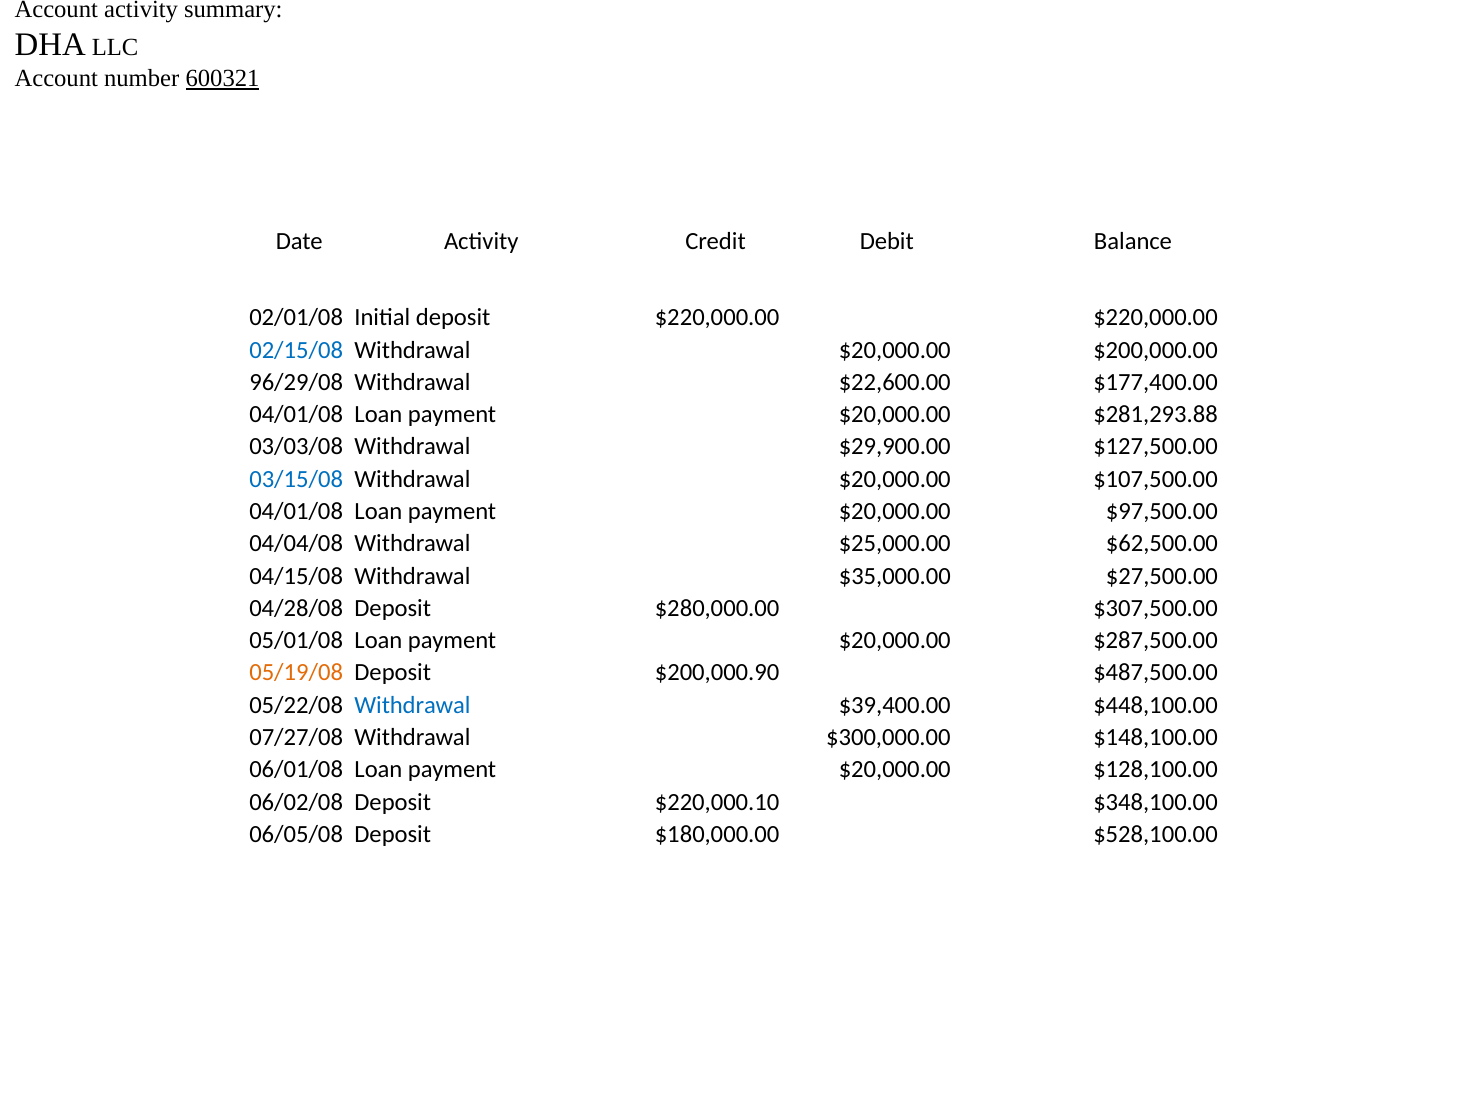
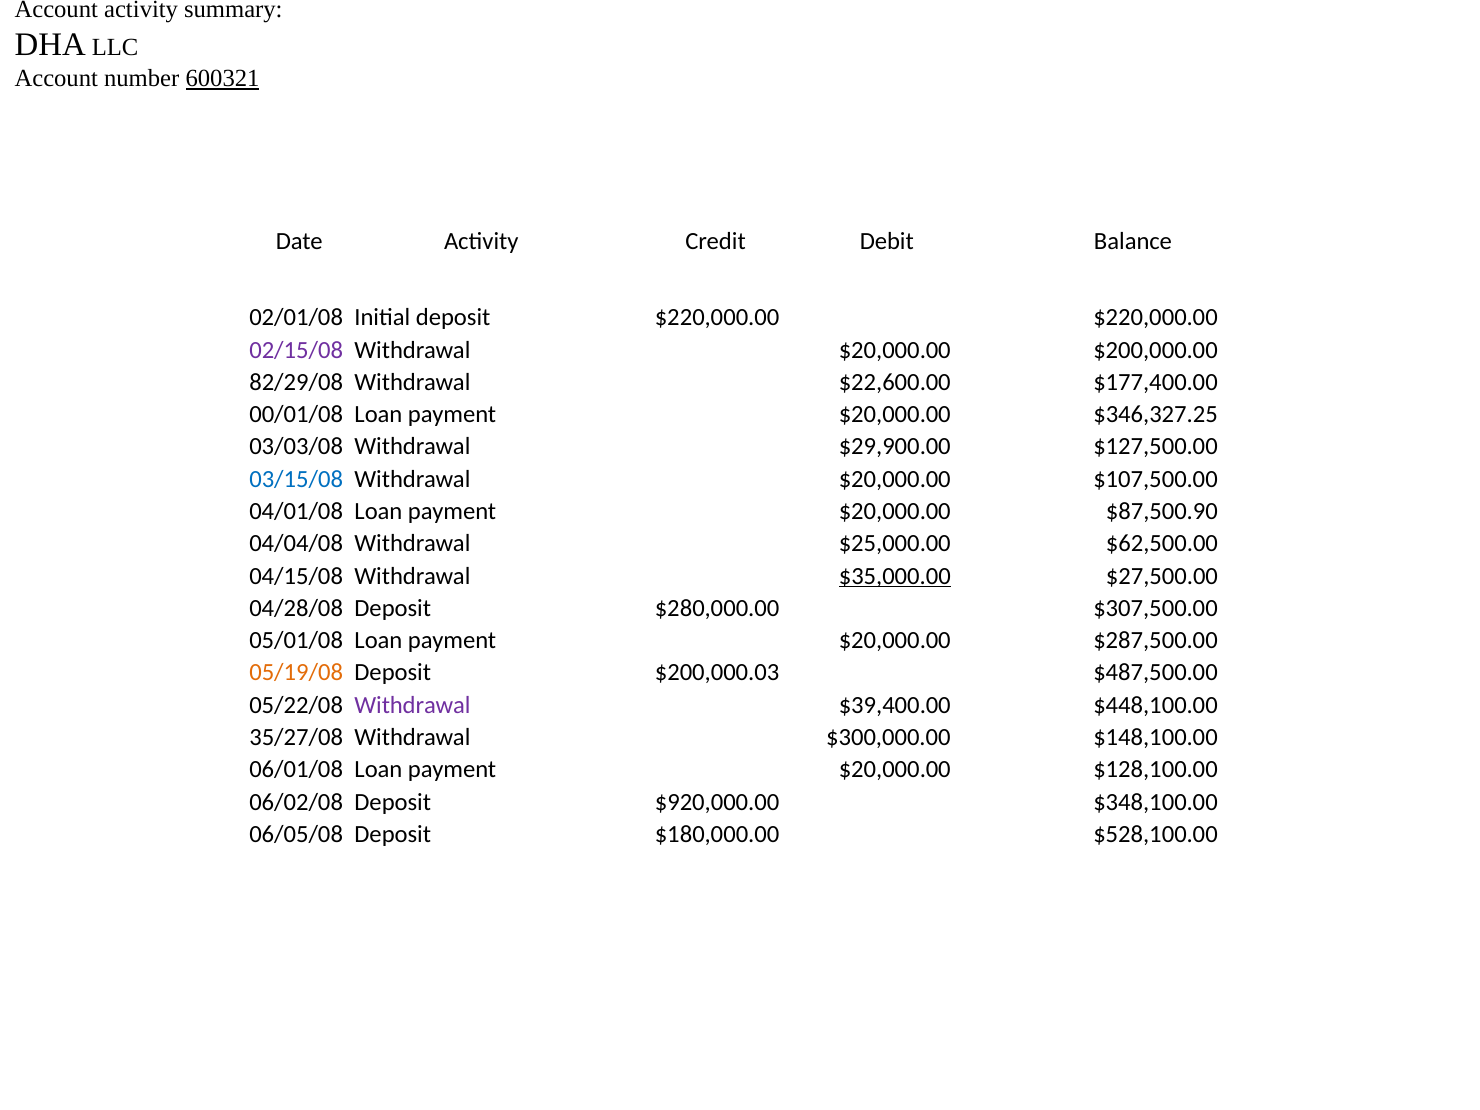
02/15/08 colour: blue -> purple
96/29/08: 96/29/08 -> 82/29/08
04/01/08 at (296, 415): 04/01/08 -> 00/01/08
$281,293.88: $281,293.88 -> $346,327.25
$97,500.00: $97,500.00 -> $87,500.90
$35,000.00 underline: none -> present
$200,000.90: $200,000.90 -> $200,000.03
Withdrawal at (413, 705) colour: blue -> purple
07/27/08: 07/27/08 -> 35/27/08
$220,000.10: $220,000.10 -> $920,000.00
